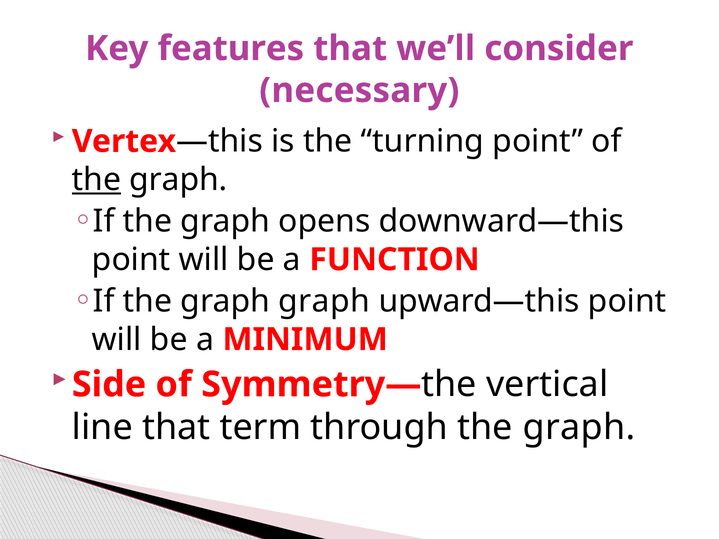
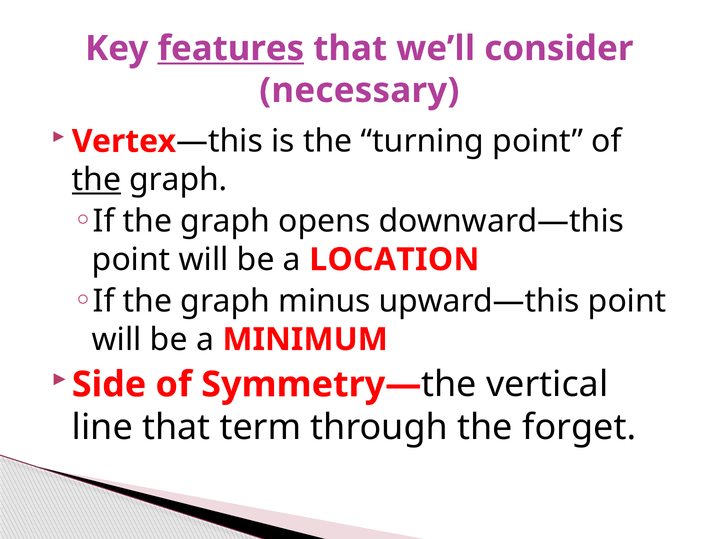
features underline: none -> present
FUNCTION: FUNCTION -> LOCATION
graph graph: graph -> minus
through the graph: graph -> forget
